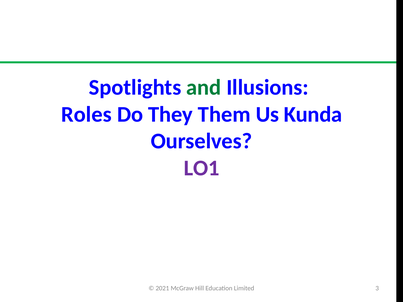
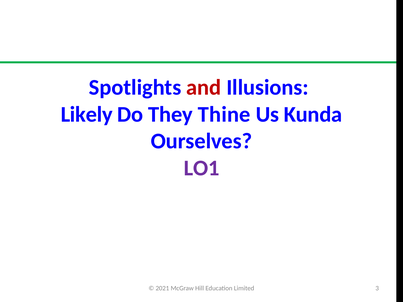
and colour: green -> red
Roles: Roles -> Likely
Them: Them -> Thine
